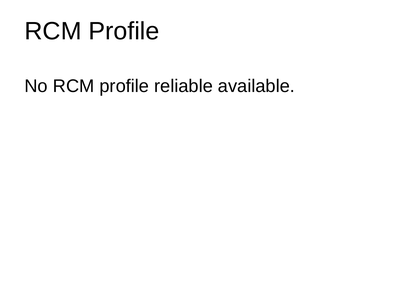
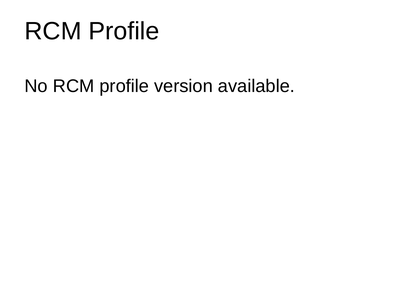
reliable: reliable -> version
